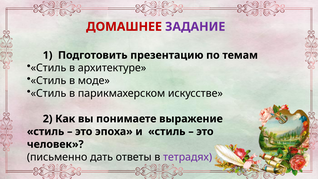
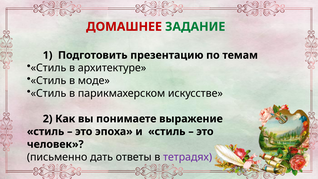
ЗАДАНИЕ colour: purple -> green
